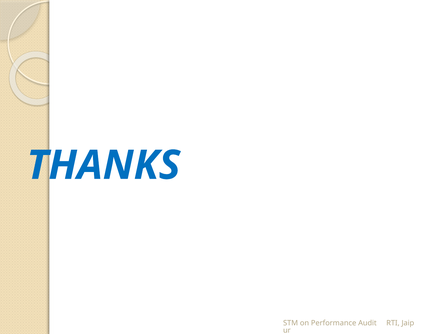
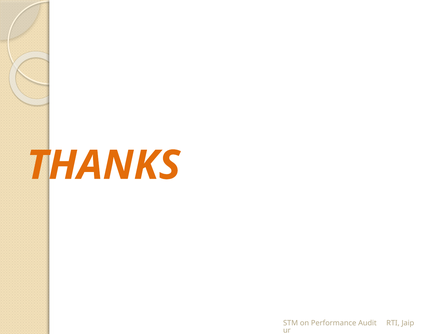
THANKS colour: blue -> orange
